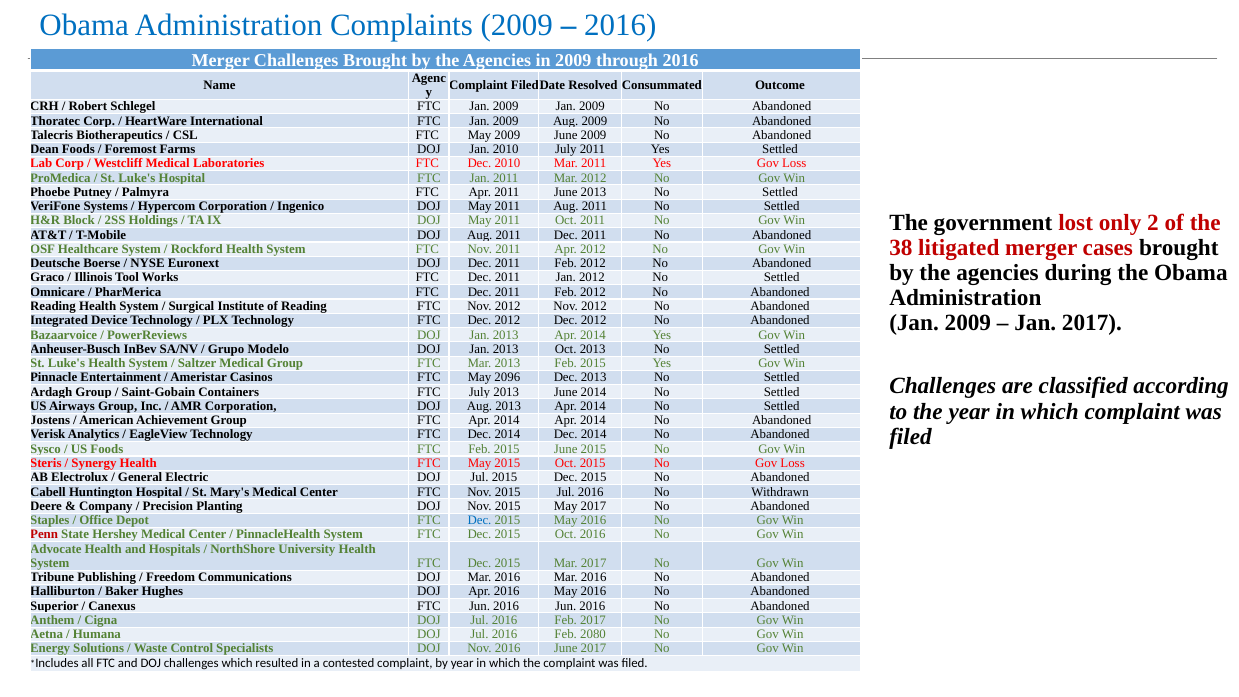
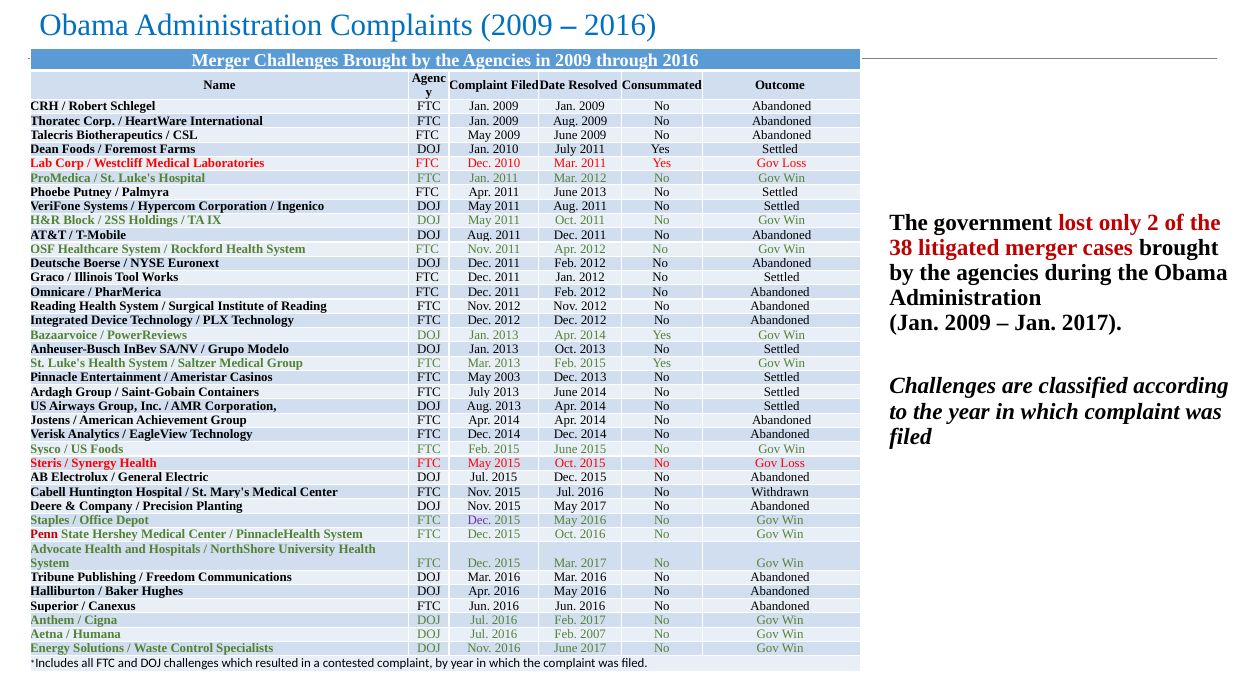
2096: 2096 -> 2003
Dec at (479, 520) colour: blue -> purple
2080: 2080 -> 2007
